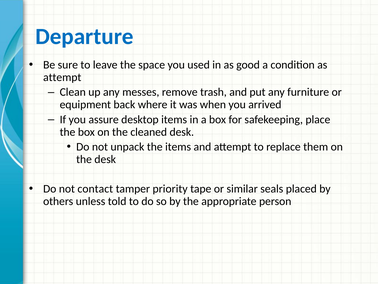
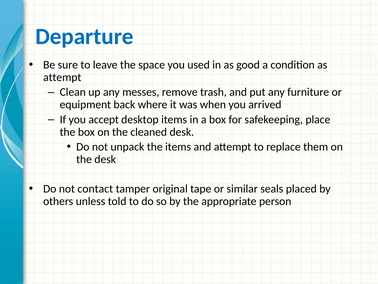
assure: assure -> accept
priority: priority -> original
